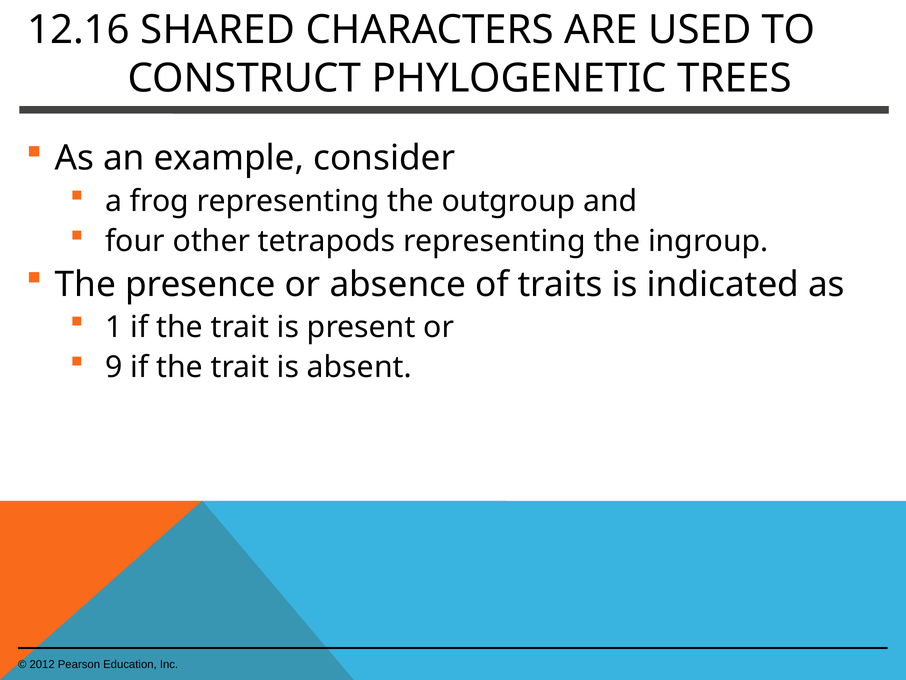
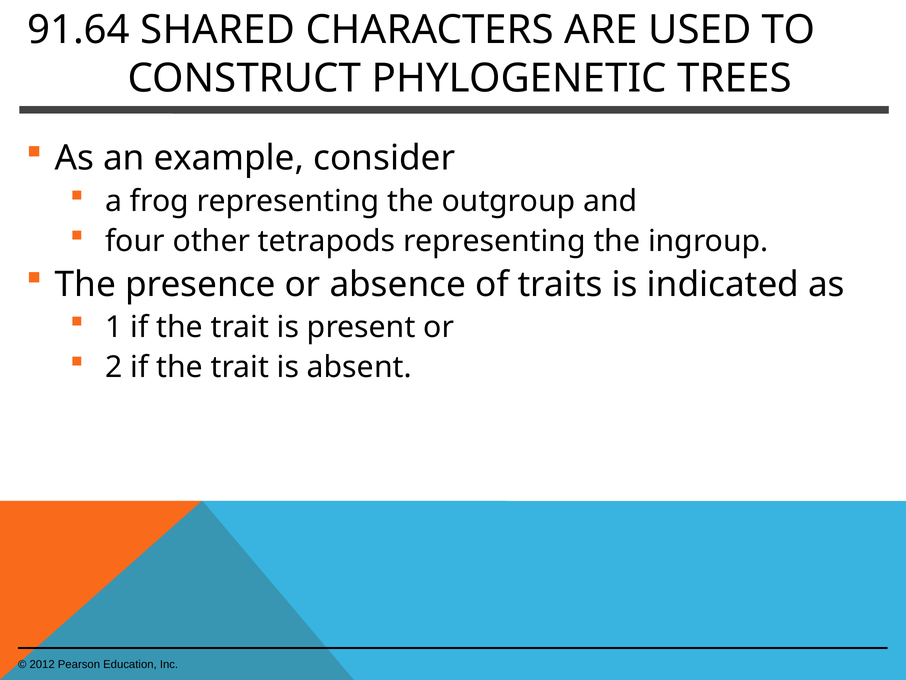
12.16: 12.16 -> 91.64
9: 9 -> 2
